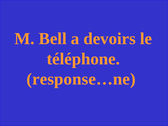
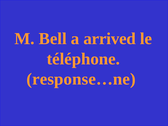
devoirs: devoirs -> arrived
